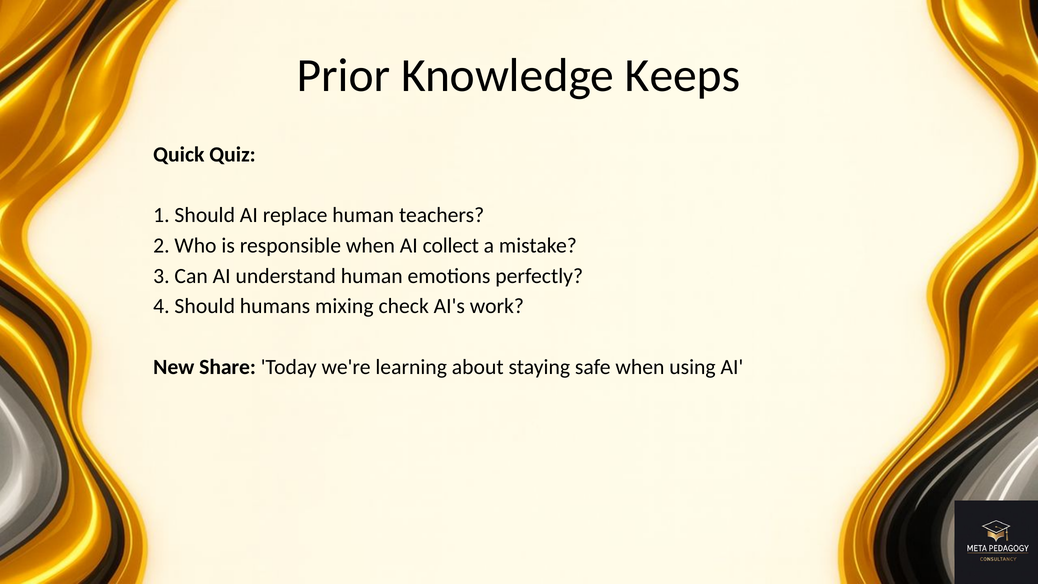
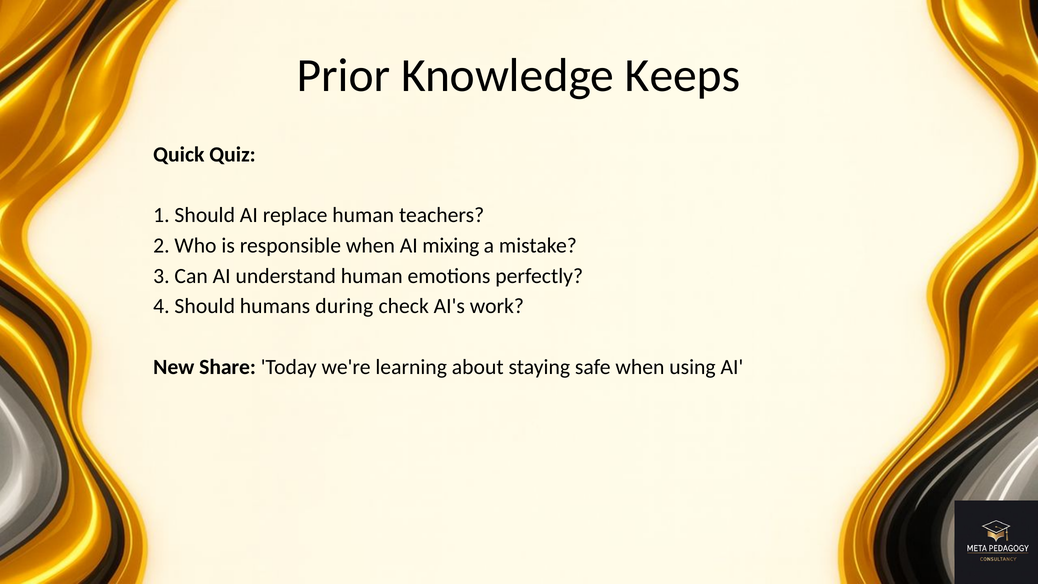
collect: collect -> mixing
mixing: mixing -> during
